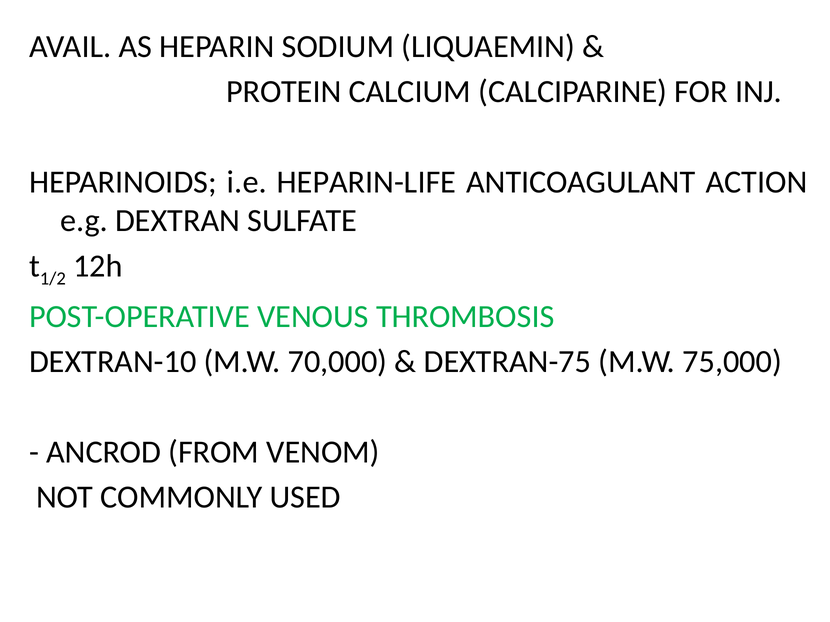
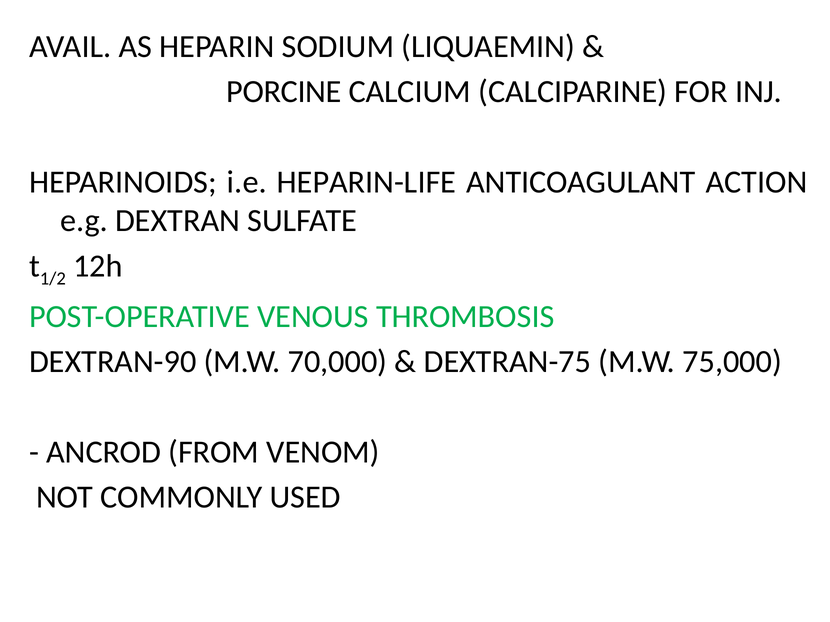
PROTEIN: PROTEIN -> PORCINE
DEXTRAN-10: DEXTRAN-10 -> DEXTRAN-90
